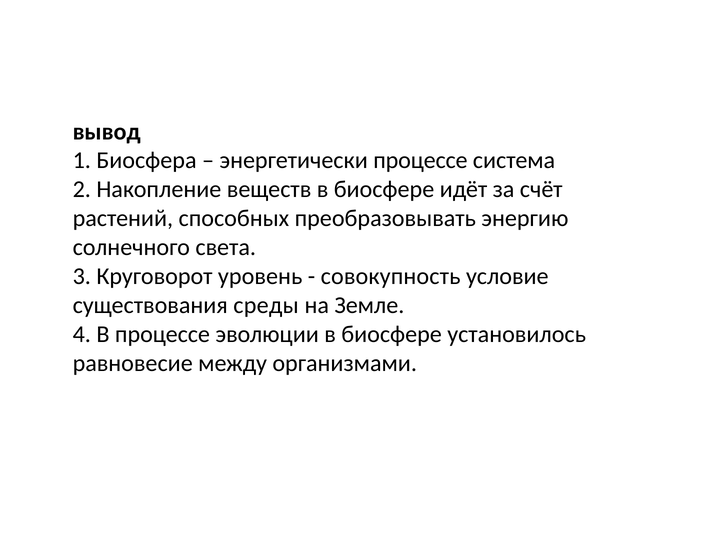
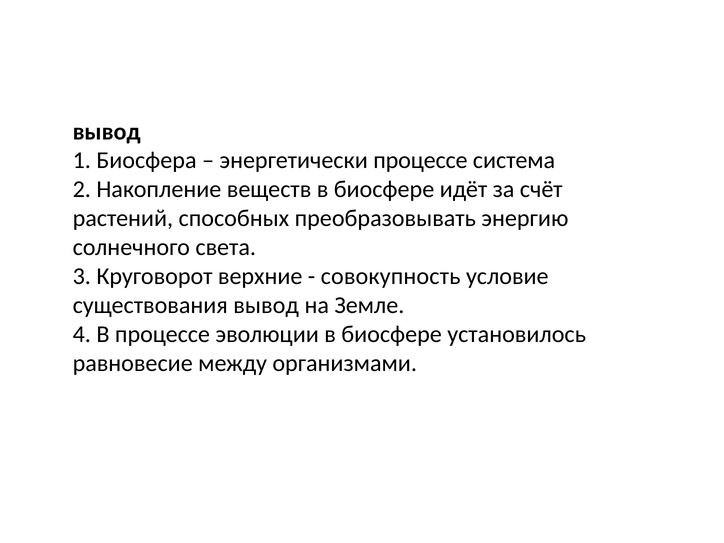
уровень: уровень -> верхние
существования среды: среды -> вывод
